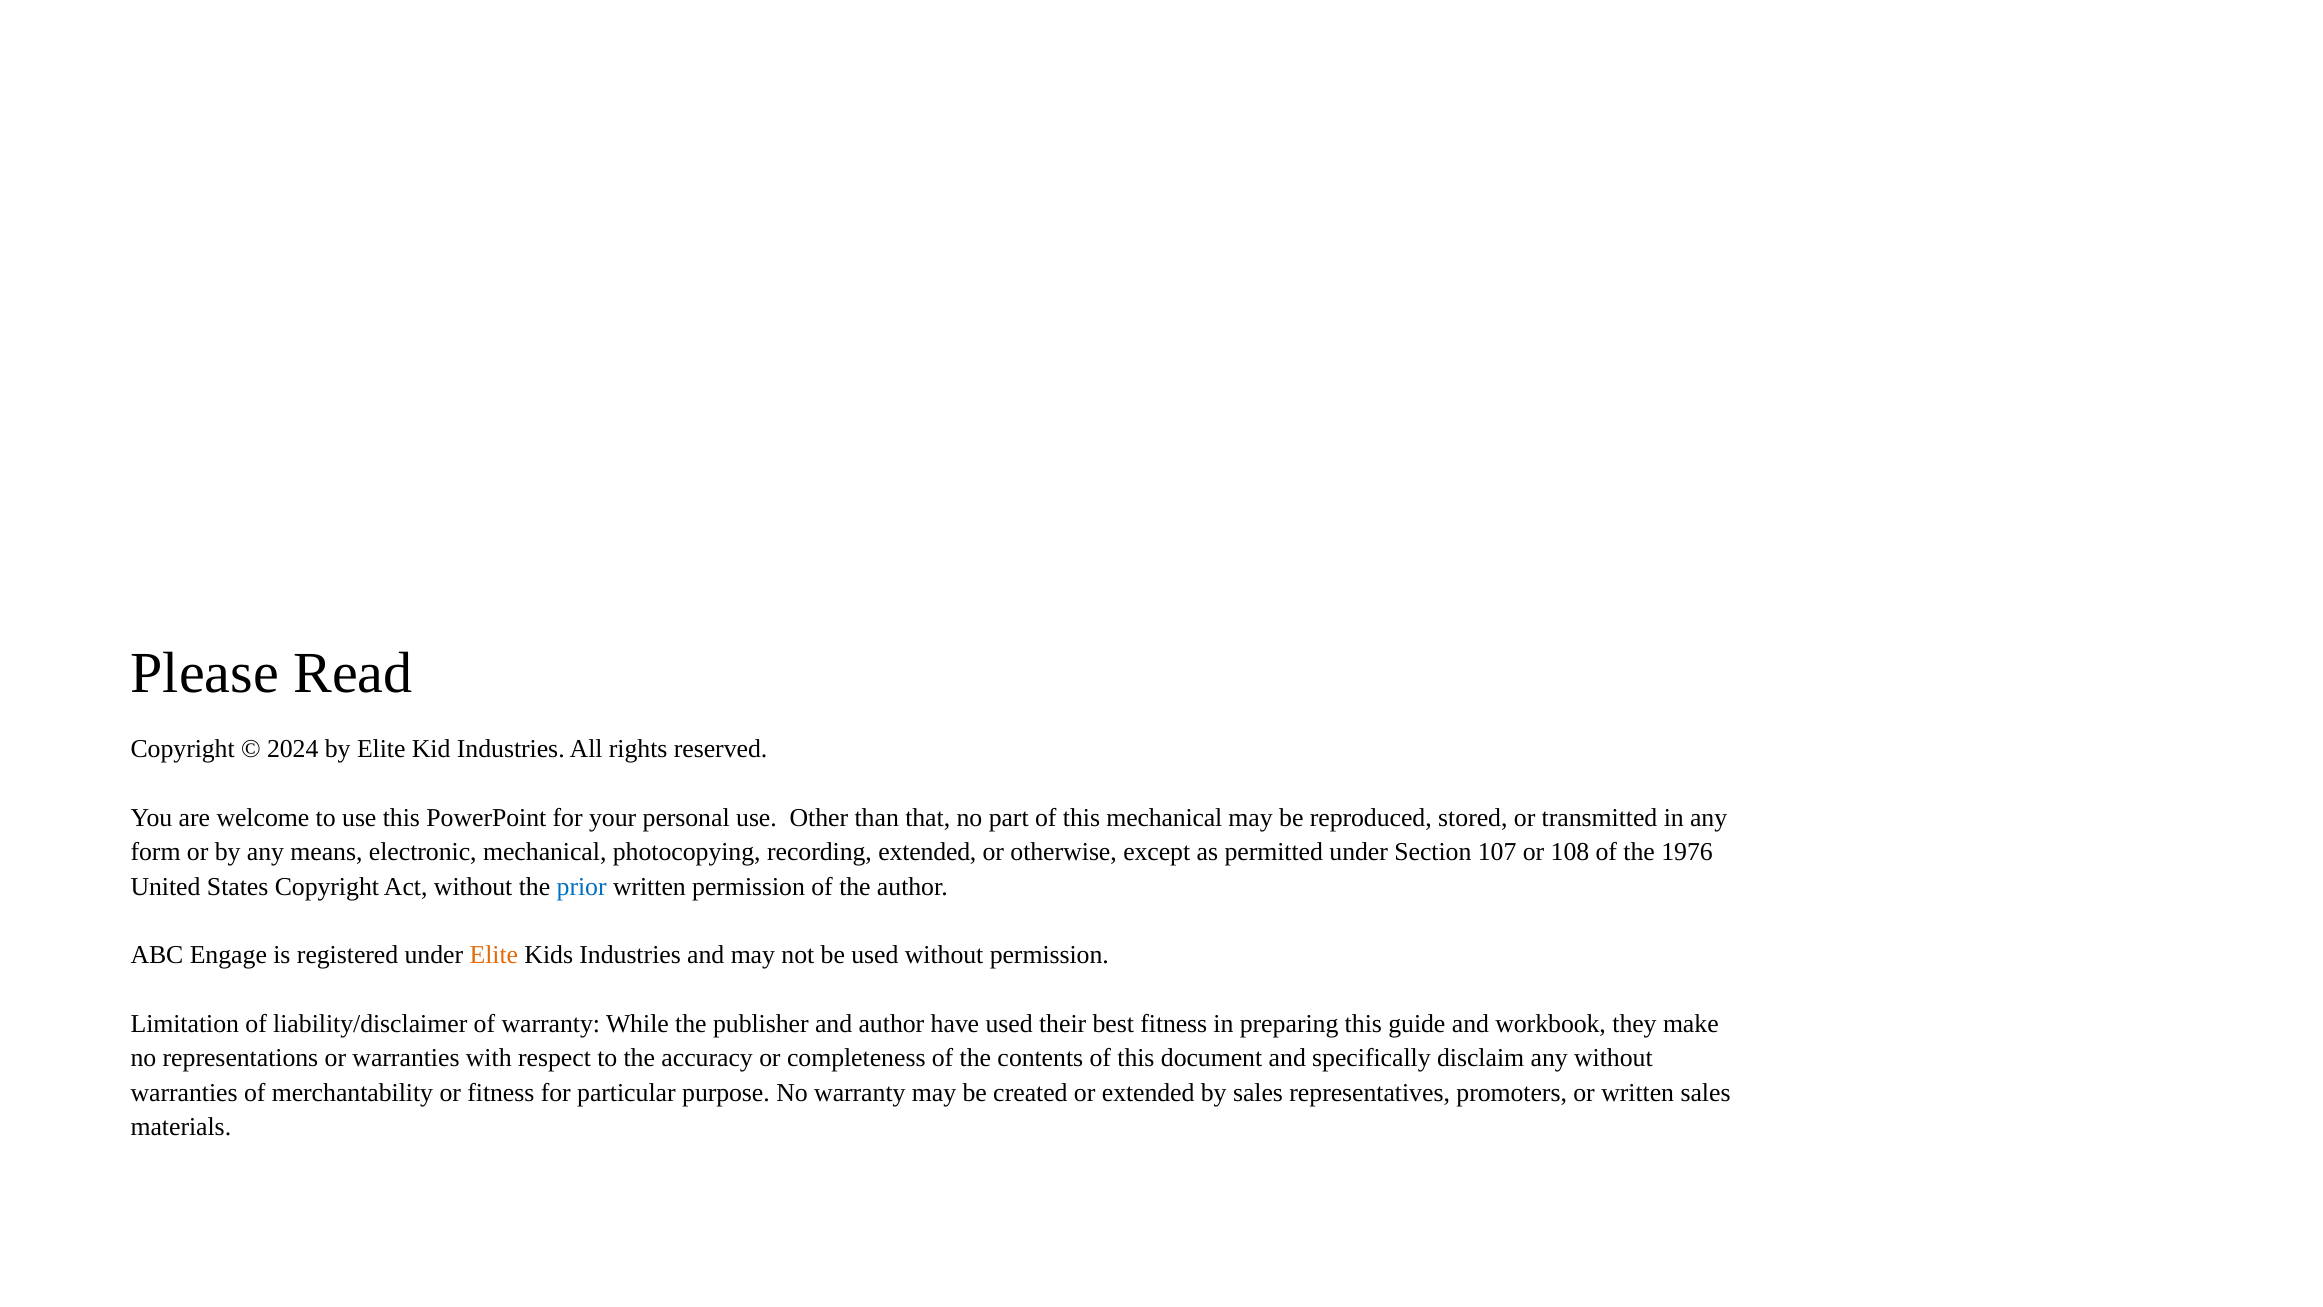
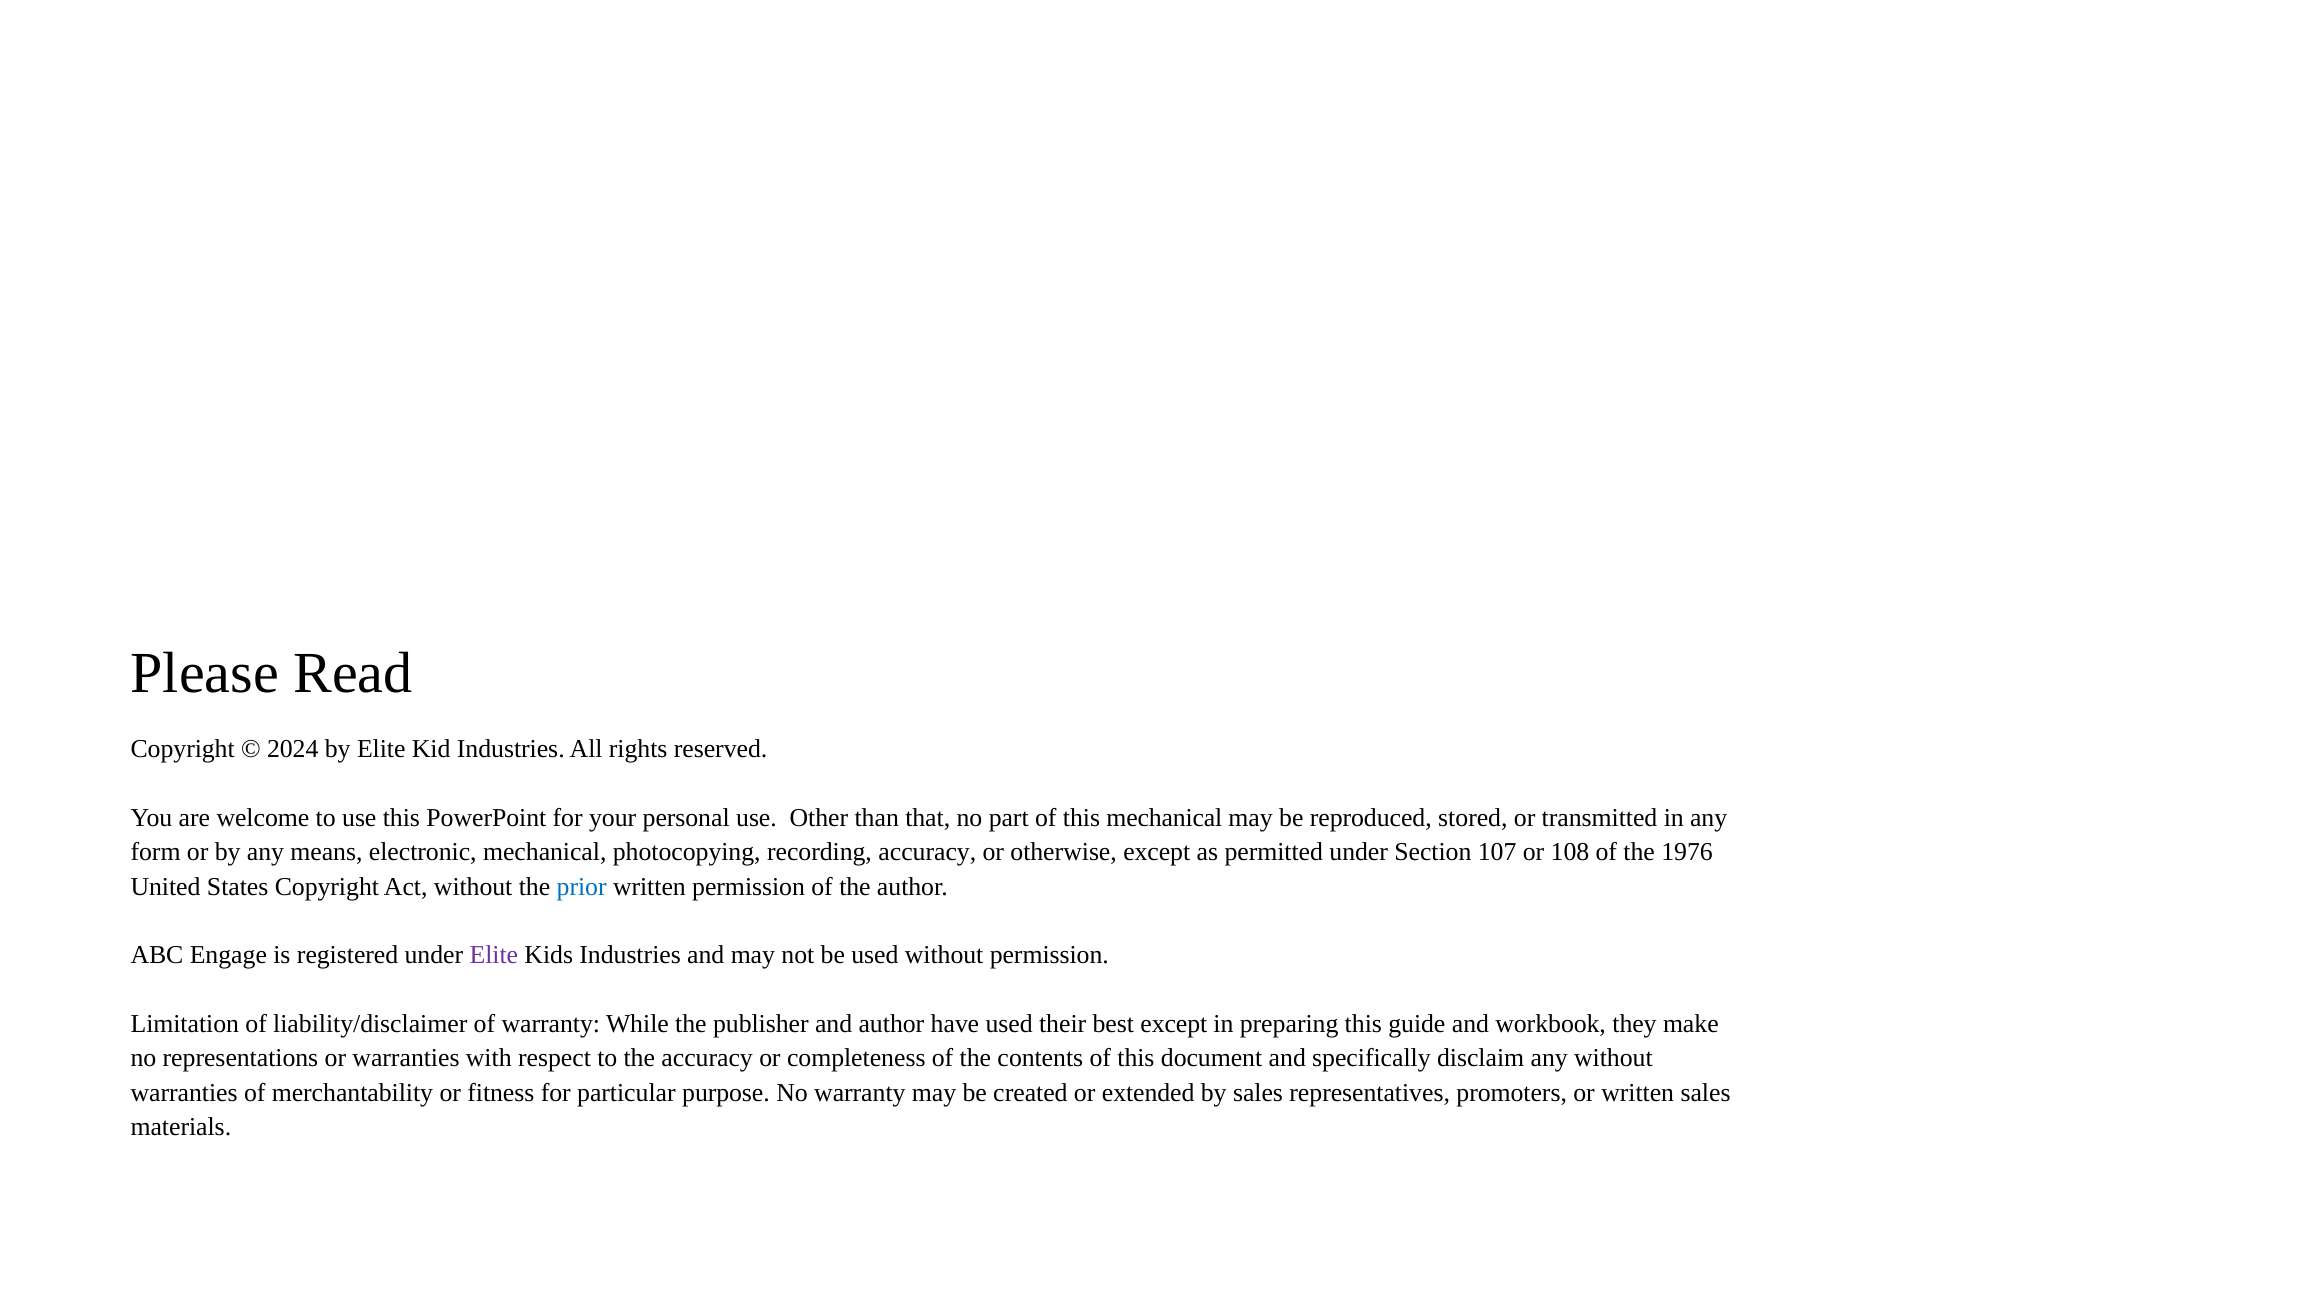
recording extended: extended -> accuracy
Elite at (494, 955) colour: orange -> purple
best fitness: fitness -> except
